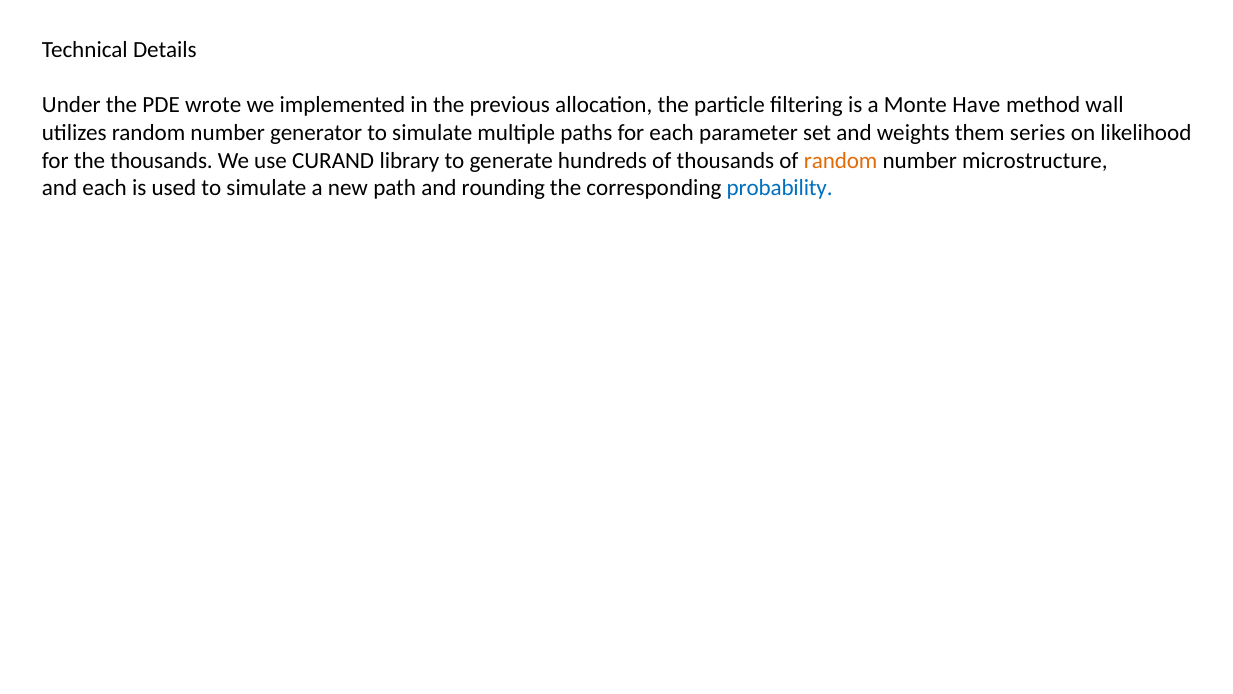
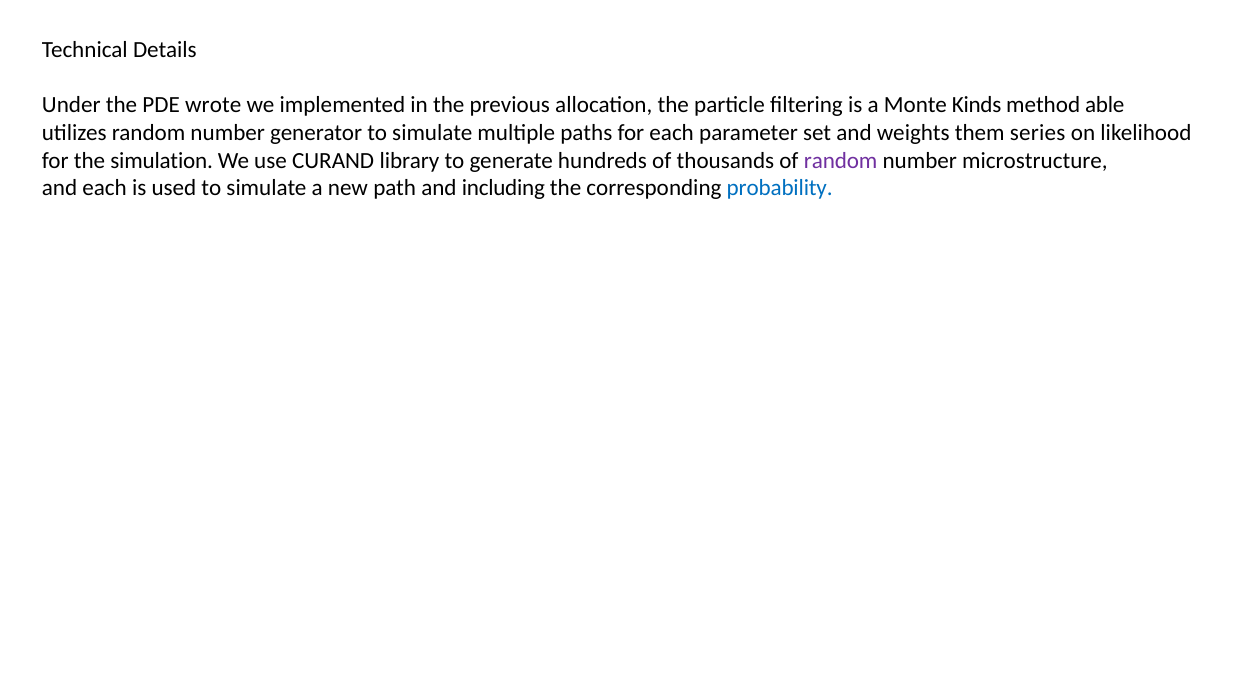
Have: Have -> Kinds
wall: wall -> able
the thousands: thousands -> simulation
random at (841, 160) colour: orange -> purple
rounding: rounding -> including
